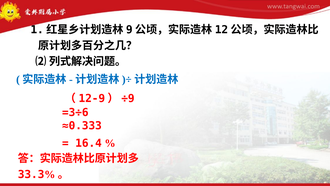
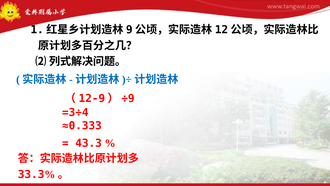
=3÷6: =3÷6 -> =3÷4
16.4: 16.4 -> 43.3
